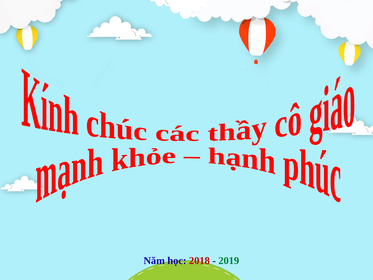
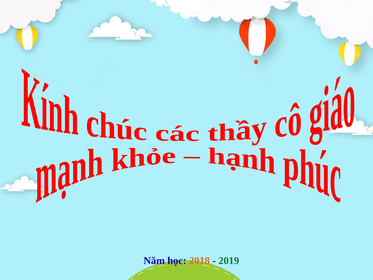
2018 colour: red -> orange
